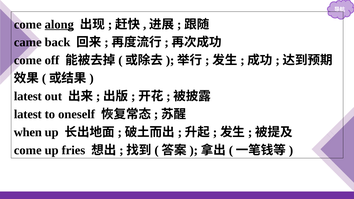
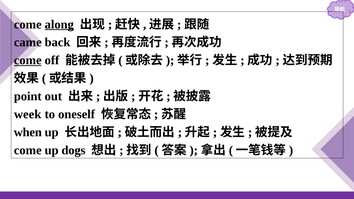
come at (28, 60) underline: none -> present
latest at (28, 96): latest -> point
latest at (28, 114): latest -> week
fries: fries -> dogs
